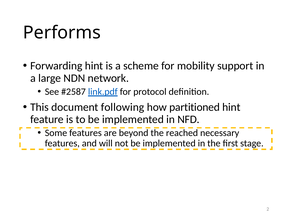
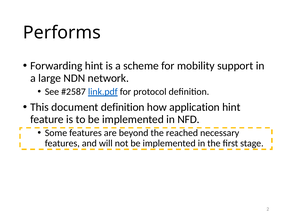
document following: following -> definition
partitioned: partitioned -> application
